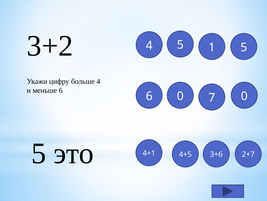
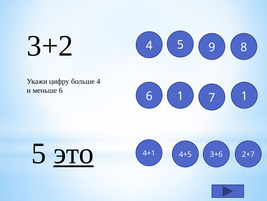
1: 1 -> 9
4 5: 5 -> 8
6 0: 0 -> 1
7 0: 0 -> 1
это underline: none -> present
